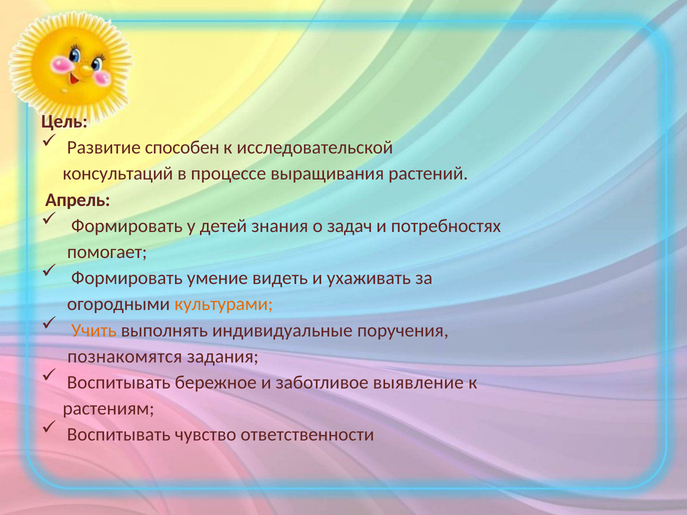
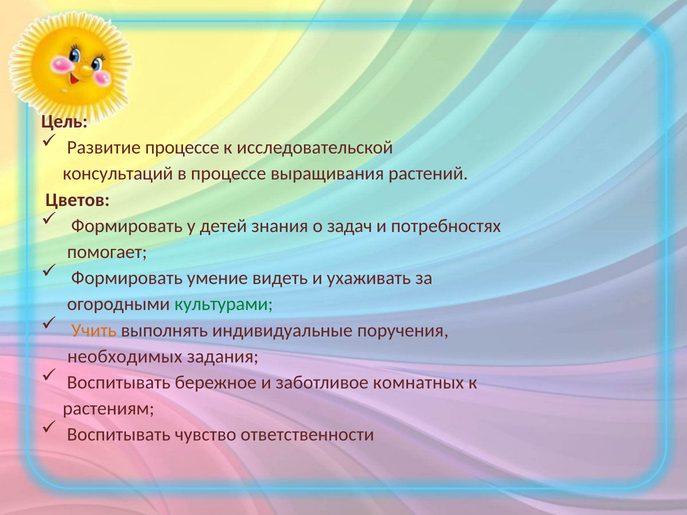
Развитие способен: способен -> процессе
Апрель: Апрель -> Цветов
культурами colour: orange -> green
познакомятся: познакомятся -> необходимых
выявление: выявление -> комнатных
